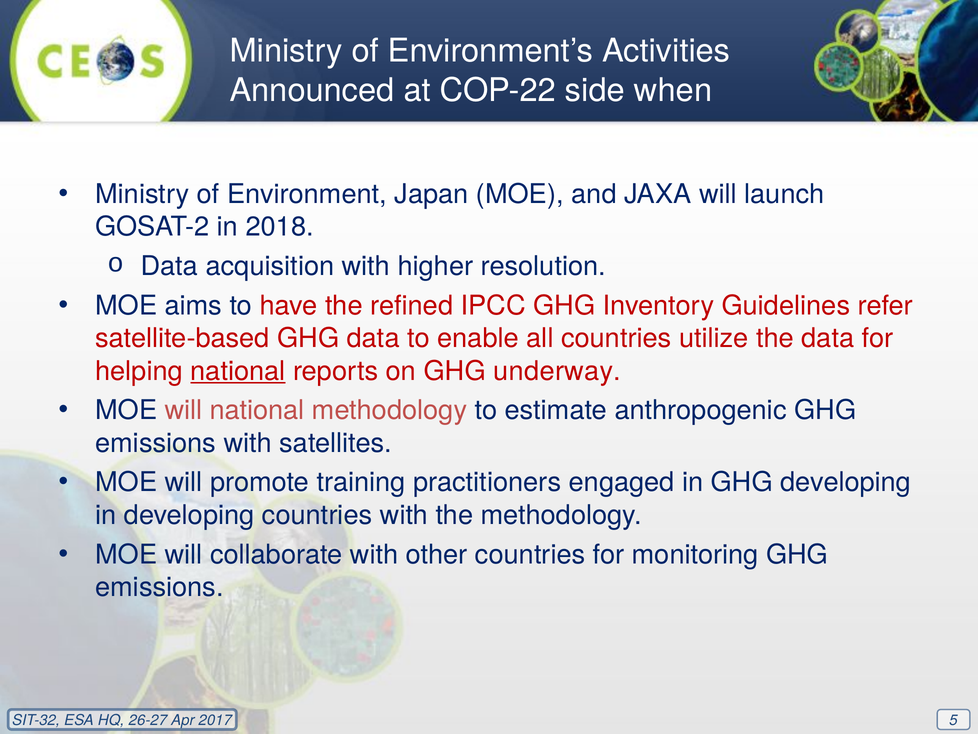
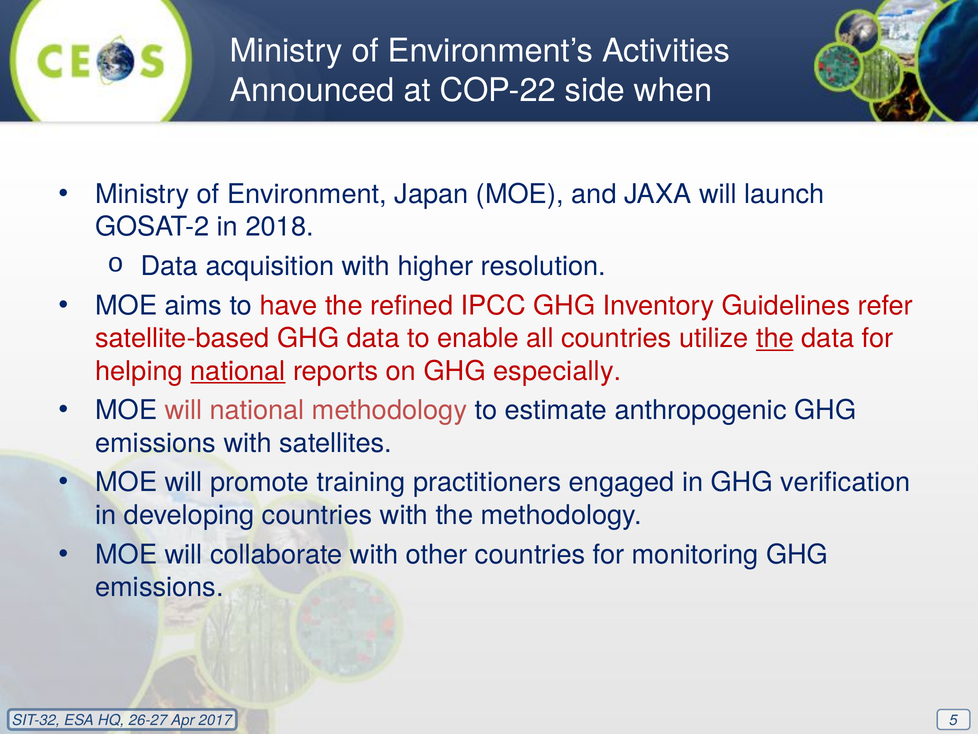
the at (775, 338) underline: none -> present
underway: underway -> especially
GHG developing: developing -> verification
